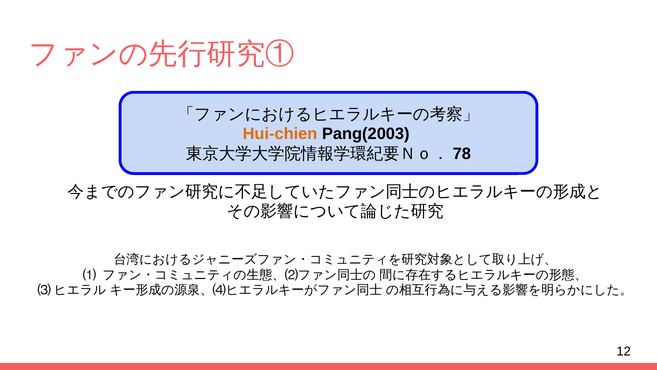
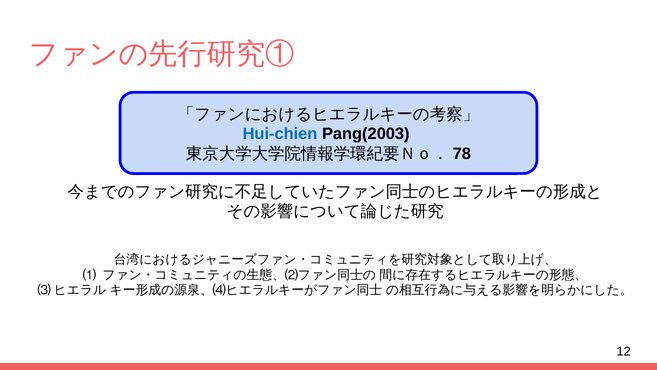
Hui-chien colour: orange -> blue
